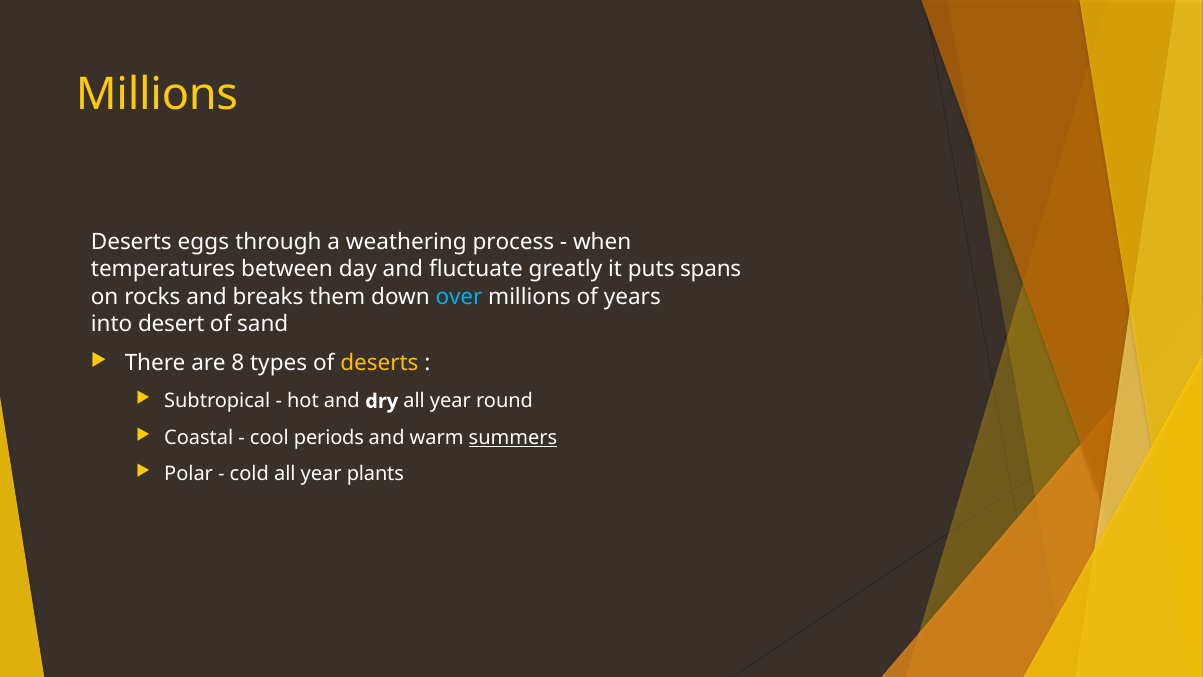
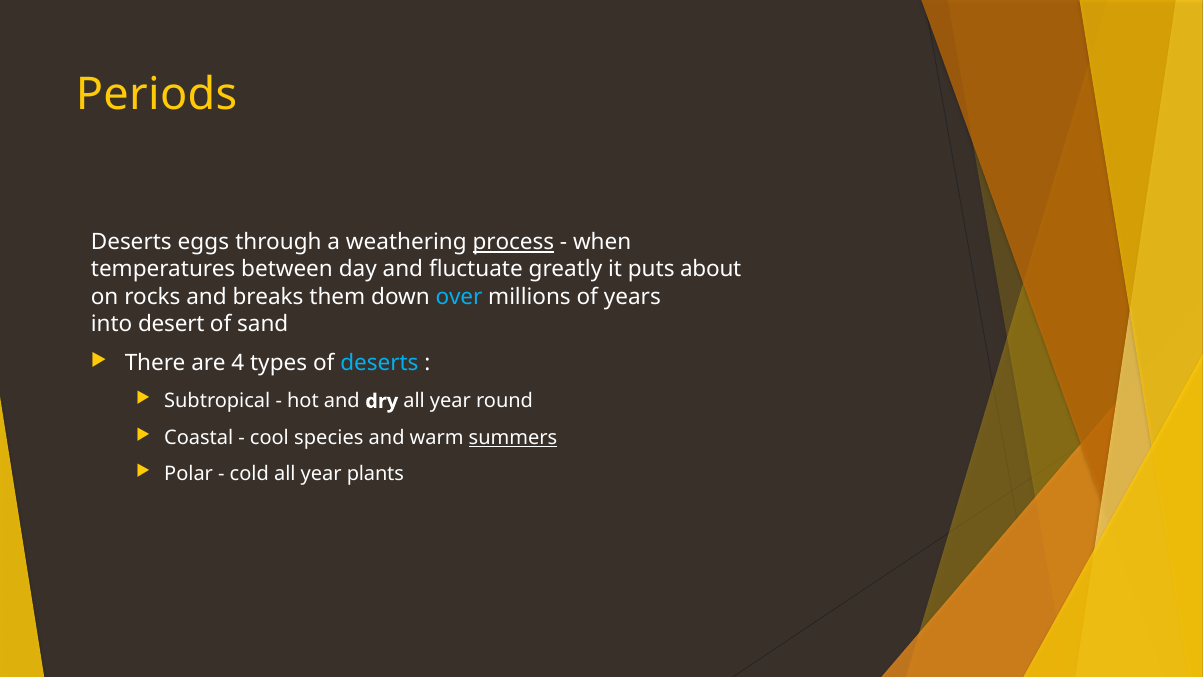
Millions at (157, 95): Millions -> Periods
process underline: none -> present
spans: spans -> about
8: 8 -> 4
deserts at (379, 363) colour: yellow -> light blue
periods: periods -> species
